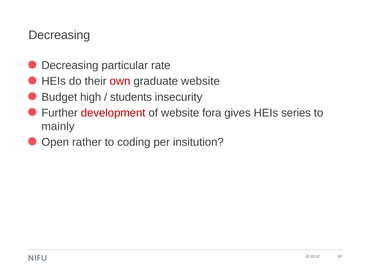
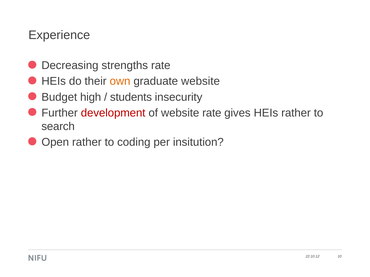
Decreasing at (59, 35): Decreasing -> Experience
particular: particular -> strengths
own colour: red -> orange
website fora: fora -> rate
HEIs series: series -> rather
mainly: mainly -> search
